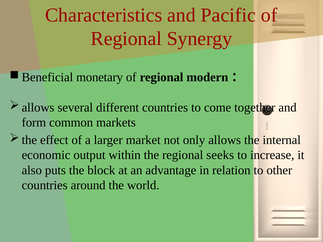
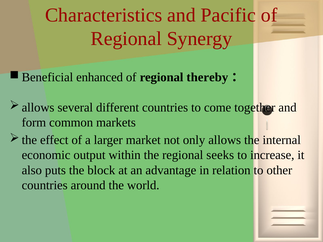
monetary: monetary -> enhanced
modern: modern -> thereby
